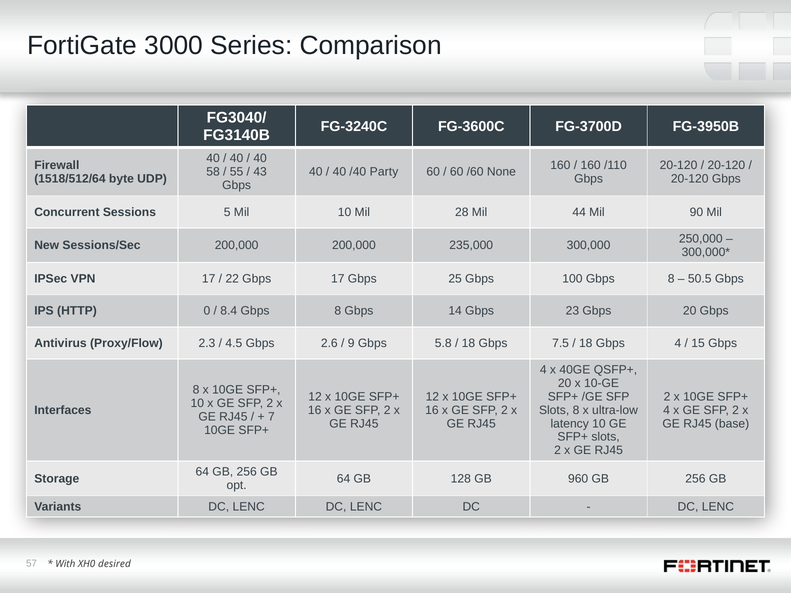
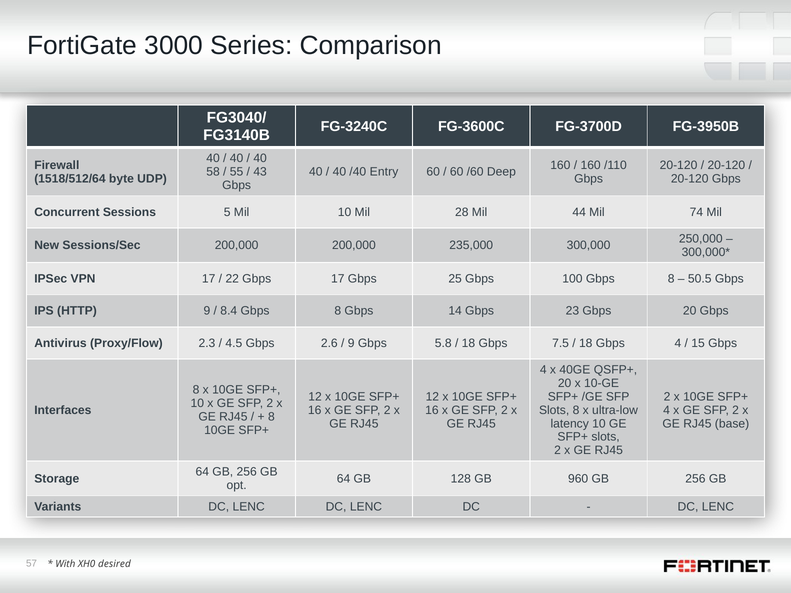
Party: Party -> Entry
None: None -> Deep
90: 90 -> 74
HTTP 0: 0 -> 9
7 at (271, 417): 7 -> 8
